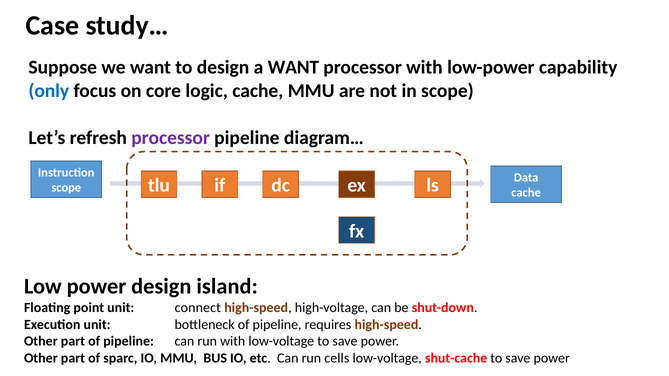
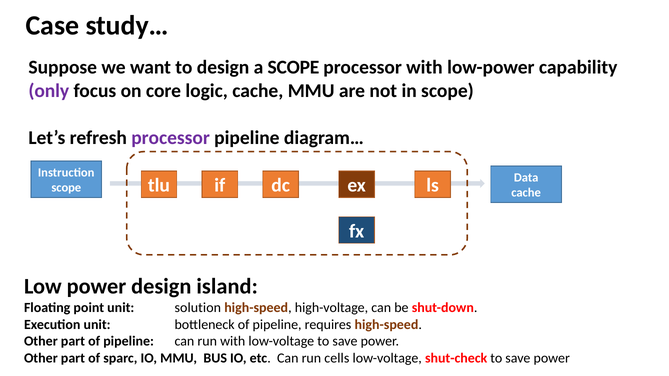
a WANT: WANT -> SCOPE
only colour: blue -> purple
connect: connect -> solution
shut-cache: shut-cache -> shut-check
